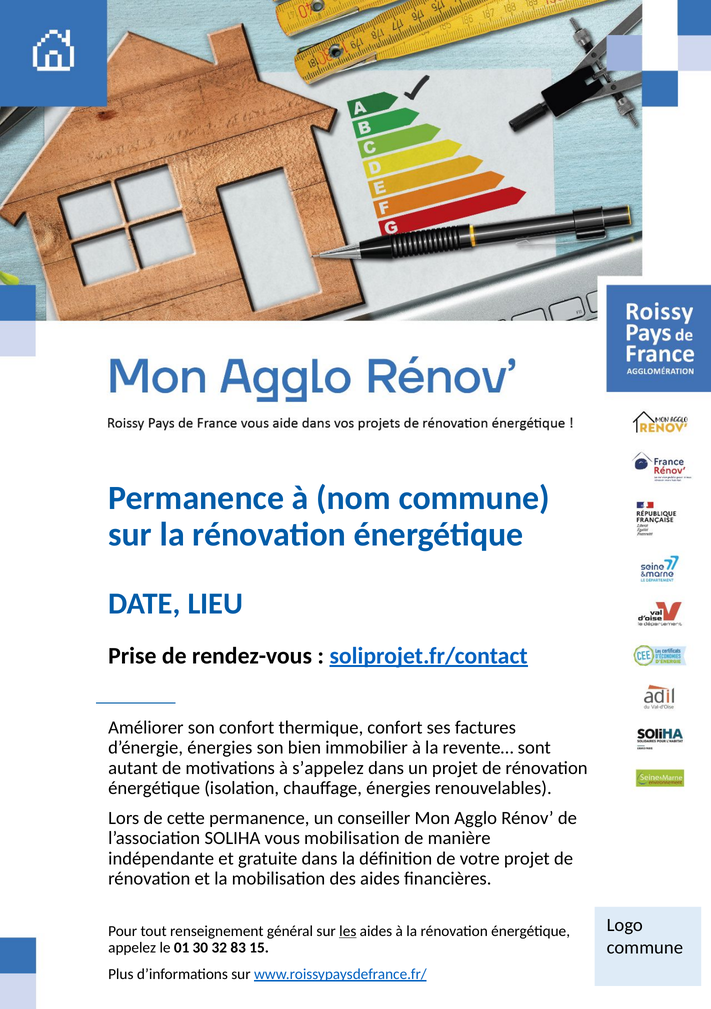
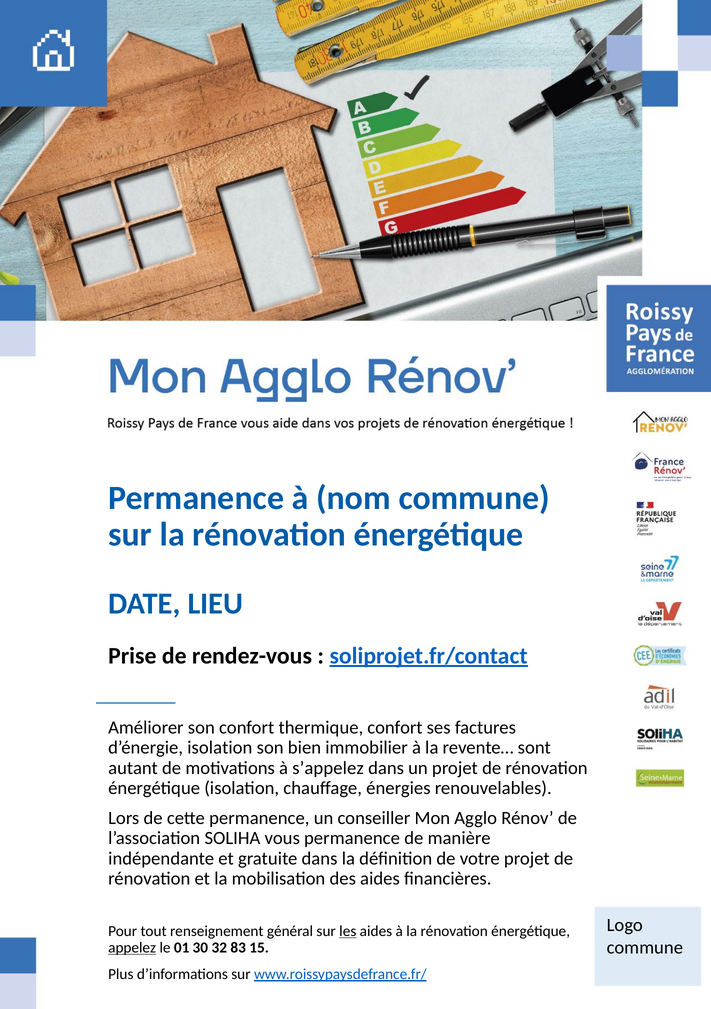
d’énergie énergies: énergies -> isolation
vous mobilisation: mobilisation -> permanence
appelez underline: none -> present
